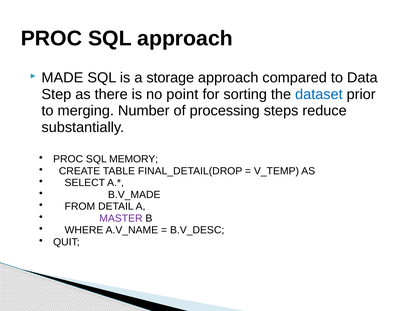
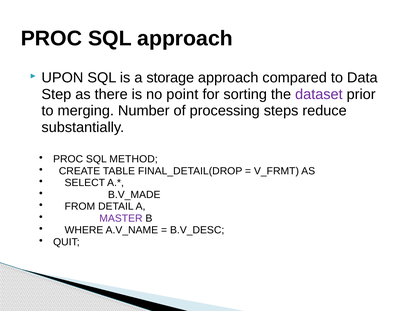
MADE: MADE -> UPON
dataset colour: blue -> purple
MEMORY: MEMORY -> METHOD
V_TEMP: V_TEMP -> V_FRMT
